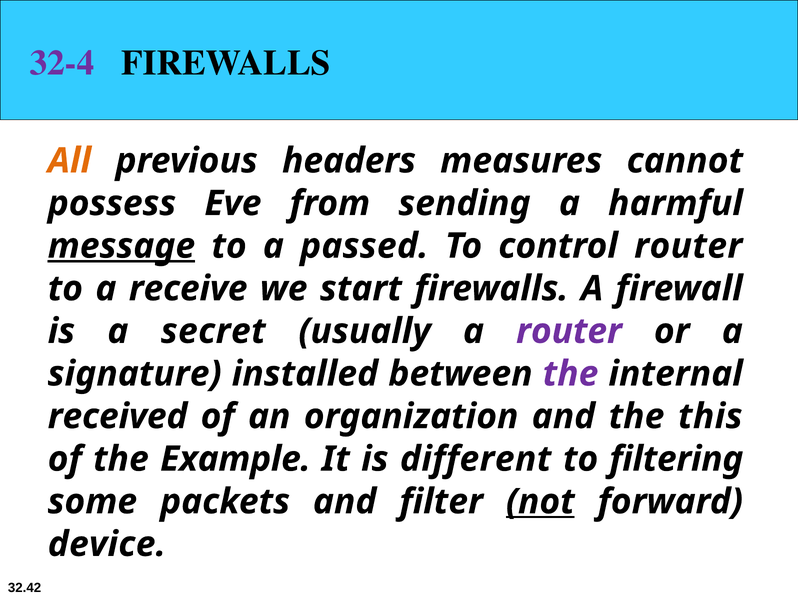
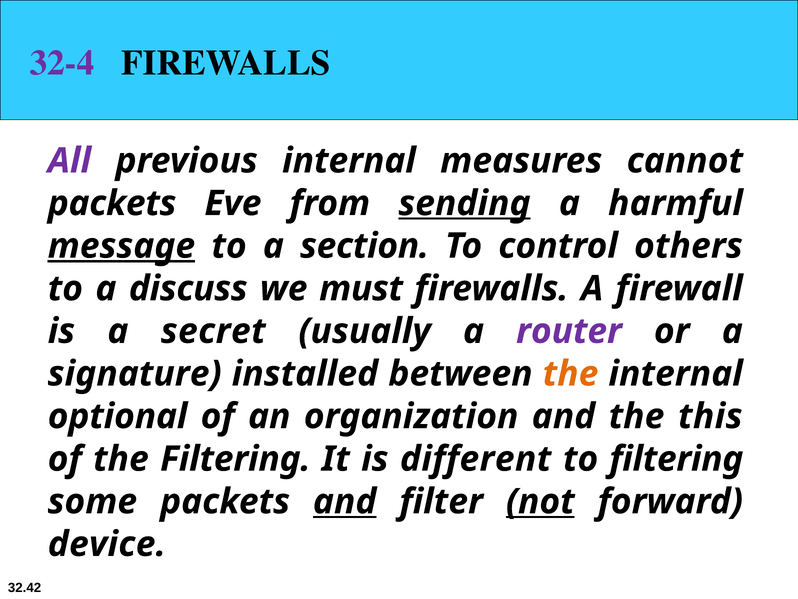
All colour: orange -> purple
previous headers: headers -> internal
possess at (112, 203): possess -> packets
sending underline: none -> present
passed: passed -> section
control router: router -> others
receive: receive -> discuss
start: start -> must
the at (571, 374) colour: purple -> orange
received: received -> optional
the Example: Example -> Filtering
and at (345, 501) underline: none -> present
